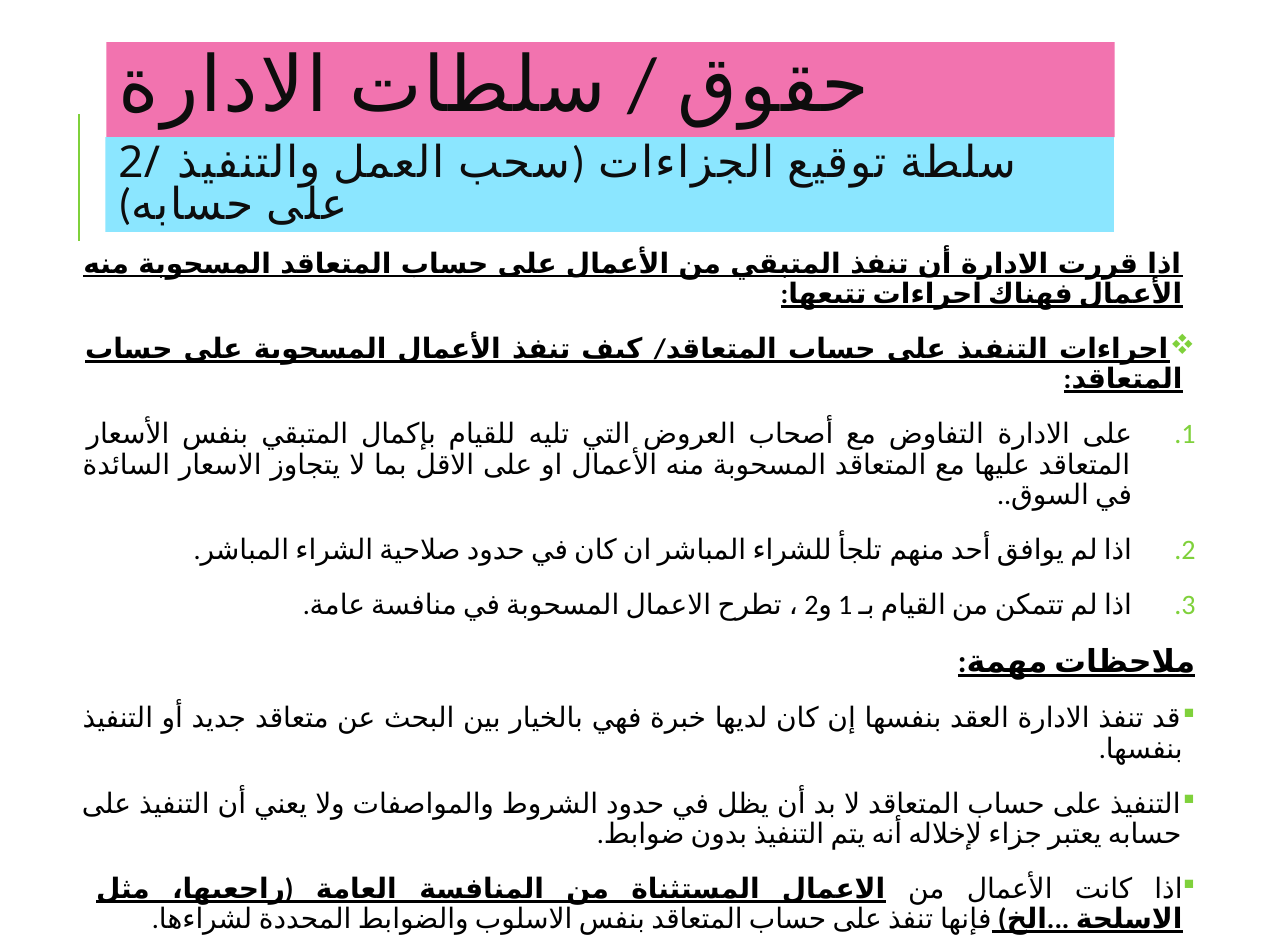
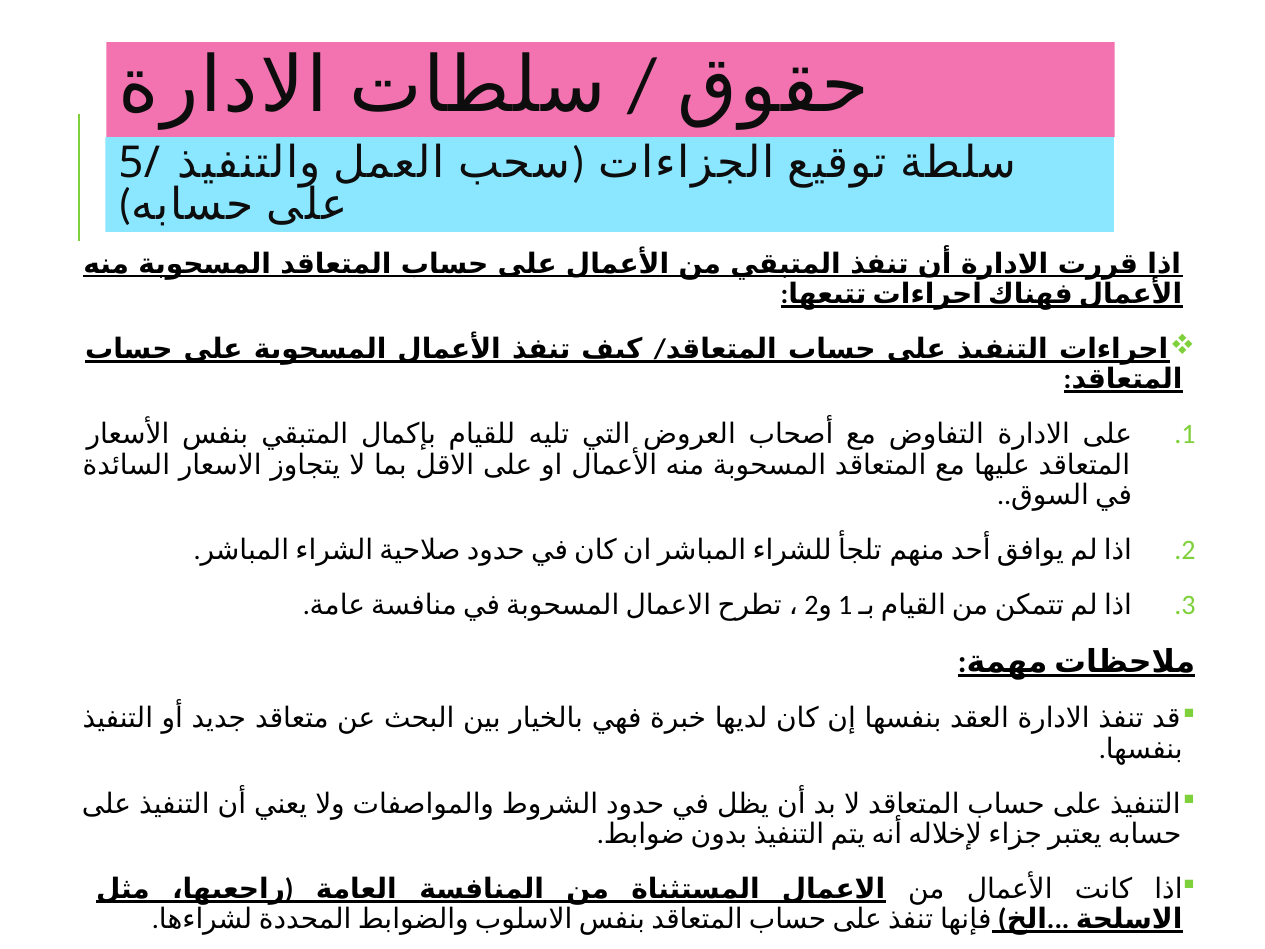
2/: 2/ -> 5/
